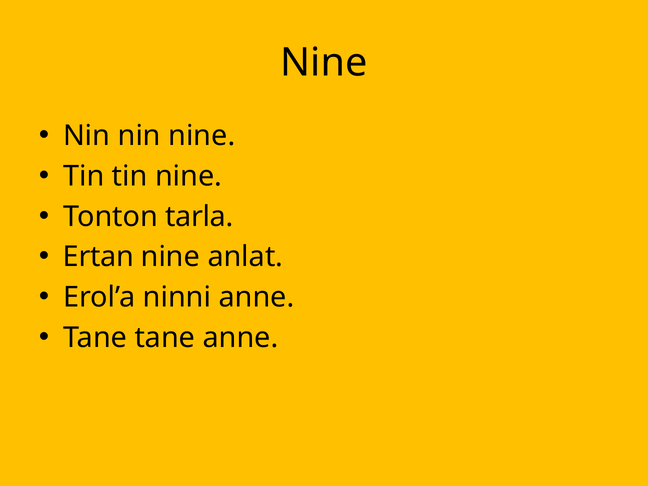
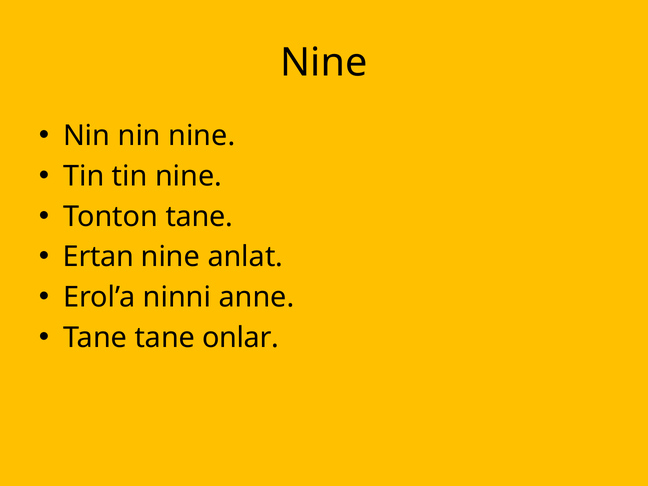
Tonton tarla: tarla -> tane
tane anne: anne -> onlar
